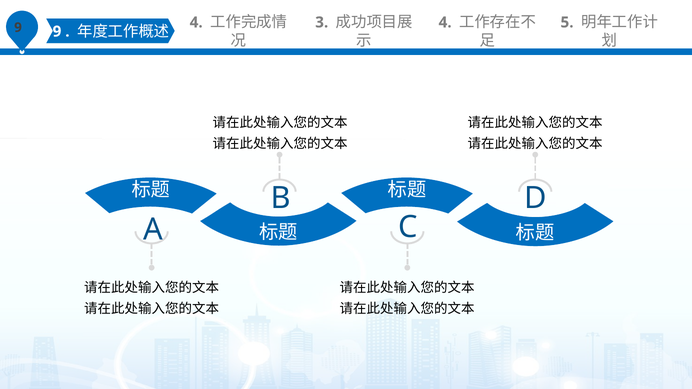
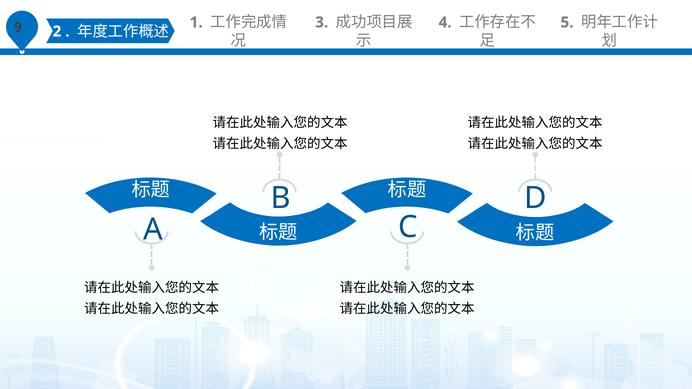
9 at (57, 32): 9 -> 2
4 at (196, 22): 4 -> 1
